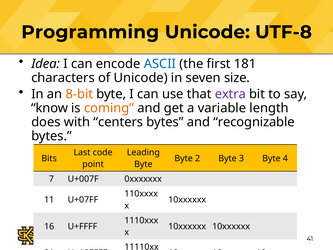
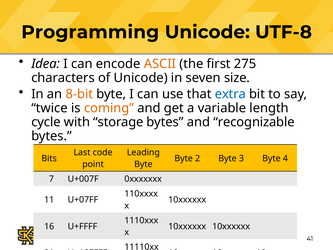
ASCII colour: blue -> orange
181: 181 -> 275
extra colour: purple -> blue
know: know -> twice
does: does -> cycle
centers: centers -> storage
